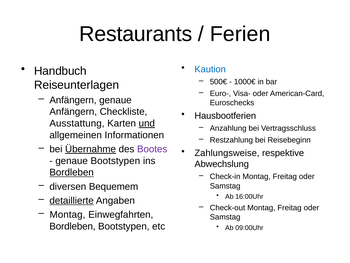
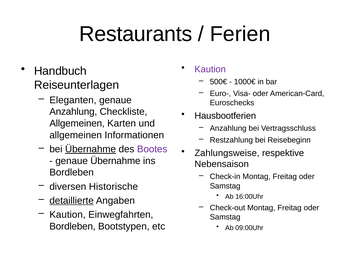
Kaution at (210, 69) colour: blue -> purple
Anfängern at (73, 100): Anfängern -> Eleganten
Anfängern at (73, 112): Anfängern -> Anzahlung
Ausstattung at (77, 123): Ausstattung -> Allgemeinen
und underline: present -> none
genaue Bootstypen: Bootstypen -> Übernahme
Abwechslung: Abwechslung -> Nebensaison
Bordleben at (72, 172) underline: present -> none
Bequemem: Bequemem -> Historische
Montag at (67, 214): Montag -> Kaution
